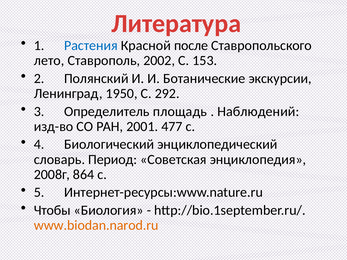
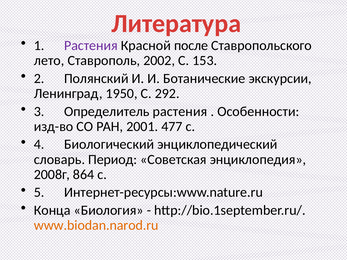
Растения at (91, 46) colour: blue -> purple
Определитель площадь: площадь -> растения
Наблюдений: Наблюдений -> Особенности
Чтобы: Чтобы -> Конца
